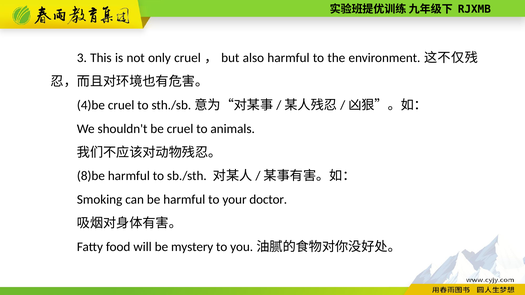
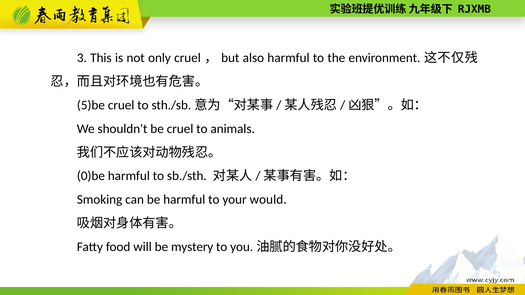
4)be: 4)be -> 5)be
8)be: 8)be -> 0)be
doctor: doctor -> would
